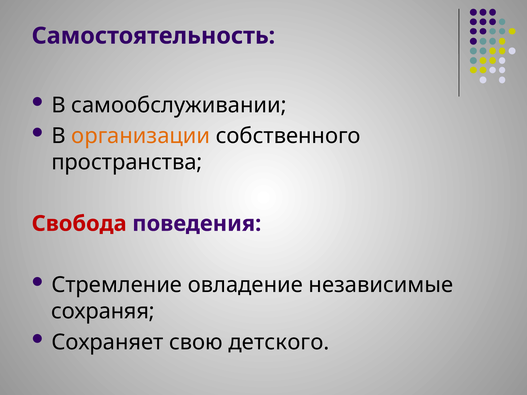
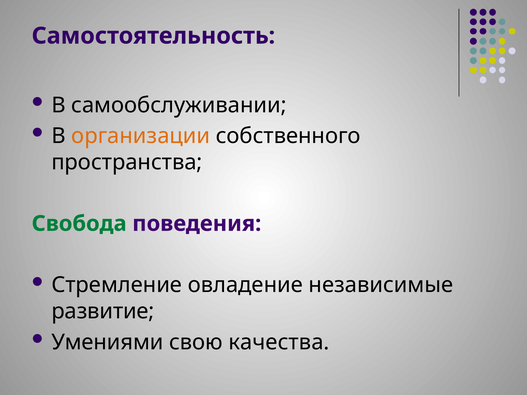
Свобода colour: red -> green
сохраняя: сохраняя -> развитие
Сохраняет: Сохраняет -> Умениями
детского: детского -> качества
